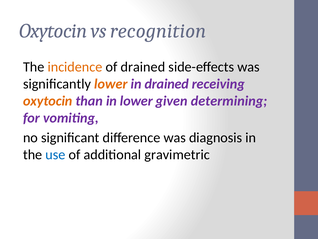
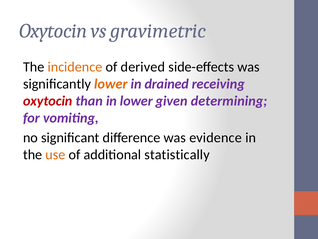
recognition: recognition -> gravimetric
of drained: drained -> derived
oxytocin at (48, 101) colour: orange -> red
diagnosis: diagnosis -> evidence
use colour: blue -> orange
gravimetric: gravimetric -> statistically
